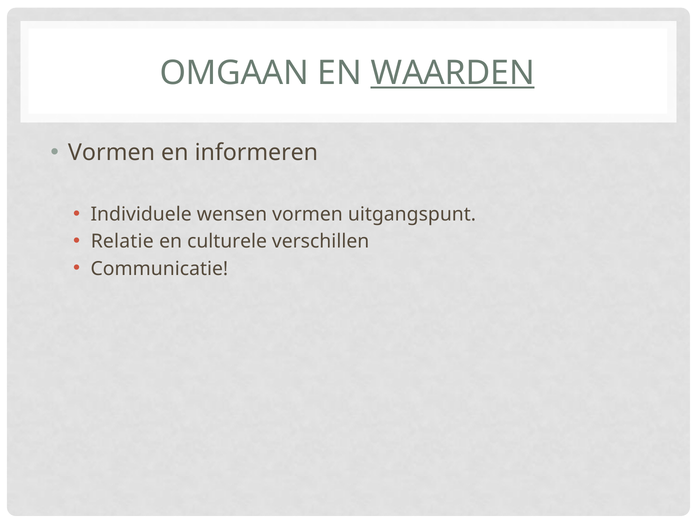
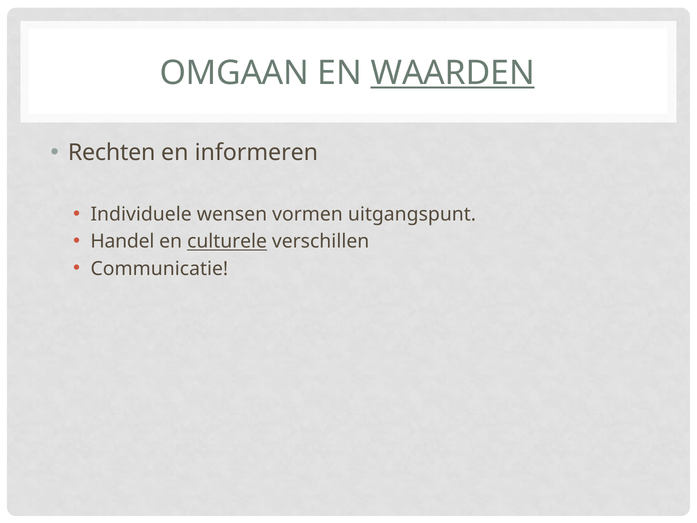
Vormen at (112, 153): Vormen -> Rechten
Relatie: Relatie -> Handel
culturele underline: none -> present
